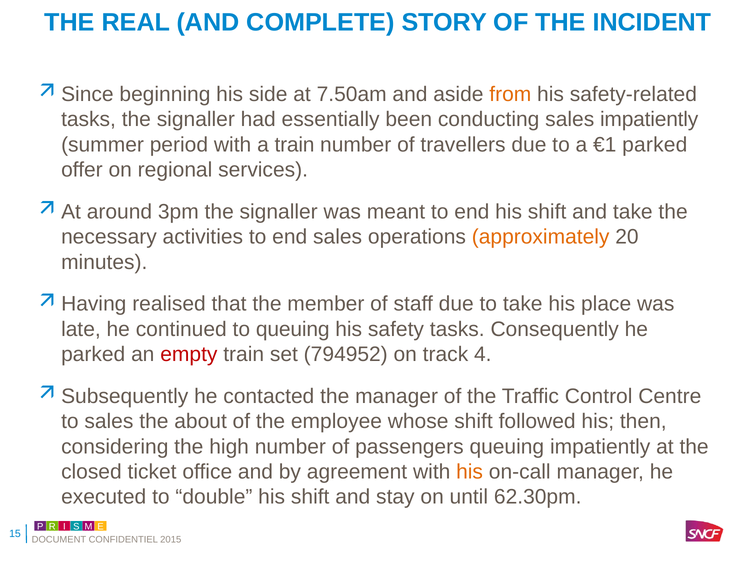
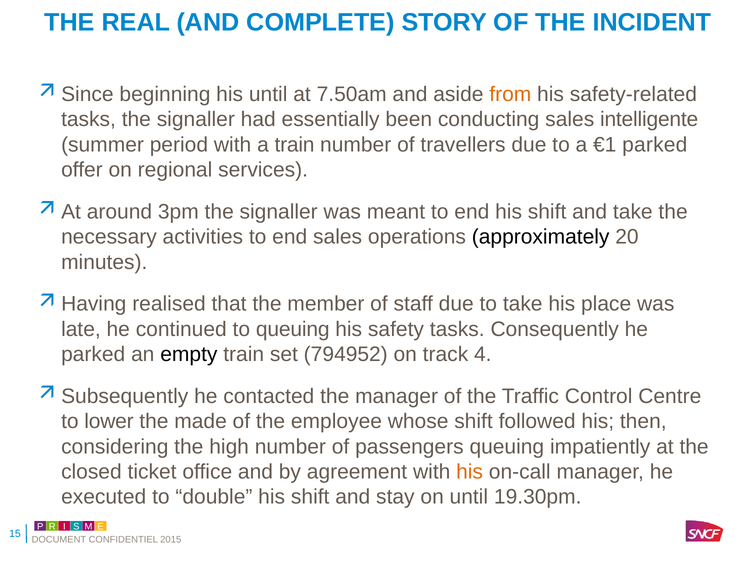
his side: side -> until
sales impatiently: impatiently -> intelligente
approximately colour: orange -> black
empty colour: red -> black
to sales: sales -> lower
about: about -> made
62.30pm: 62.30pm -> 19.30pm
